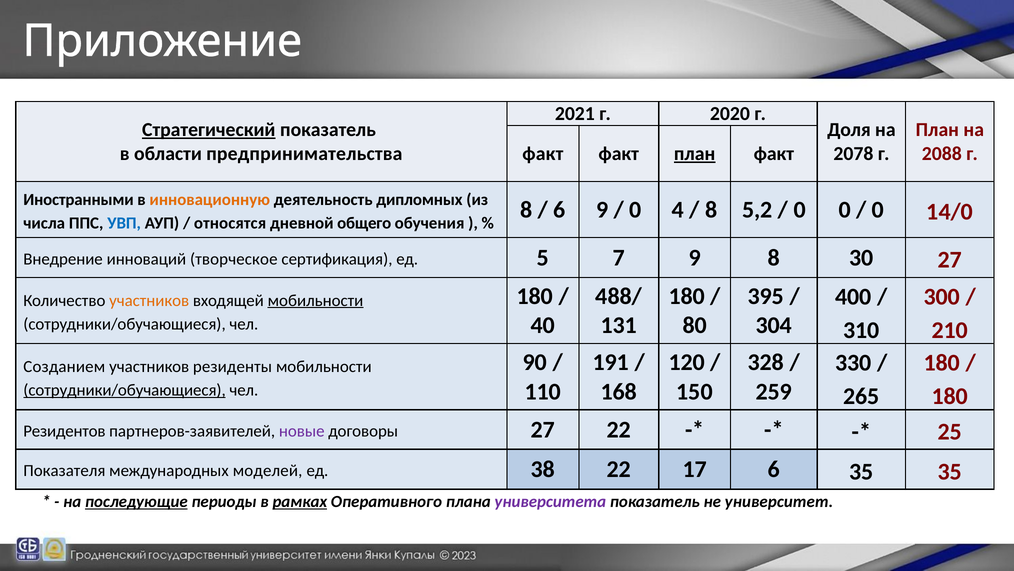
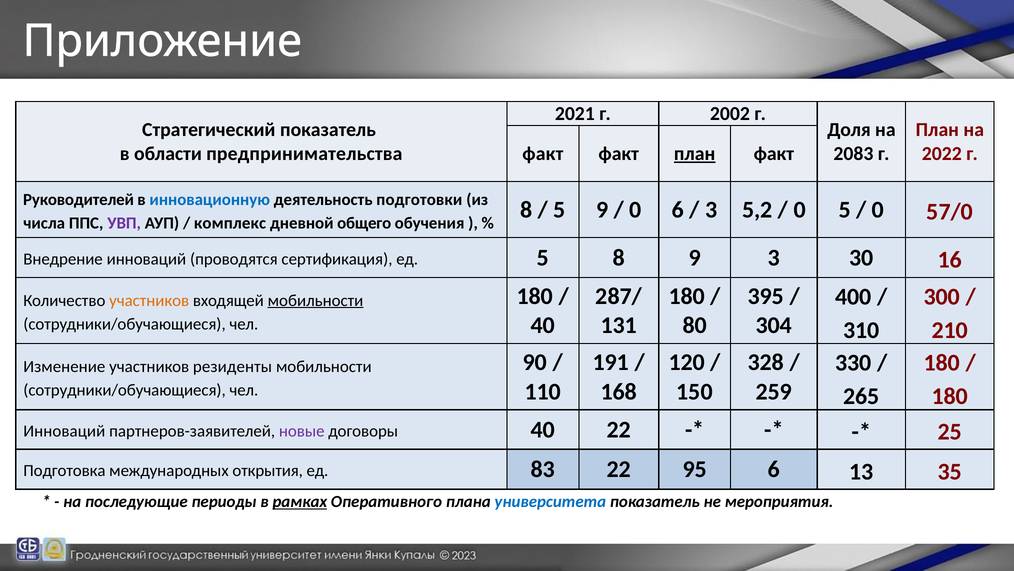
2020: 2020 -> 2002
Стратегический underline: present -> none
2078: 2078 -> 2083
2088: 2088 -> 2022
Иностранными: Иностранными -> Руководителей
инновационную colour: orange -> blue
дипломных: дипломных -> подготовки
6 at (560, 210): 6 -> 5
0 4: 4 -> 6
8 at (711, 210): 8 -> 3
0 0: 0 -> 5
14/0: 14/0 -> 57/0
УВП colour: blue -> purple
относятся: относятся -> комплекс
творческое: творческое -> проводятся
5 7: 7 -> 8
9 8: 8 -> 3
30 27: 27 -> 16
488/: 488/ -> 287/
Созданием: Созданием -> Изменение
сотрудники/обучающиеся at (125, 390) underline: present -> none
Резидентов at (64, 431): Резидентов -> Инноваций
договоры 27: 27 -> 40
Показателя: Показателя -> Подготовка
моделей: моделей -> открытия
38: 38 -> 83
17: 17 -> 95
6 35: 35 -> 13
последующие underline: present -> none
университета colour: purple -> blue
университет: университет -> мероприятия
